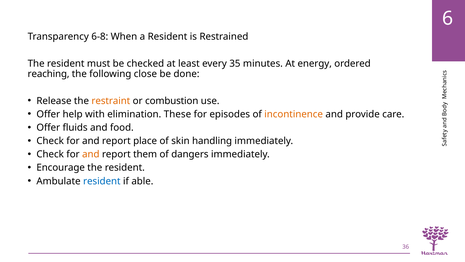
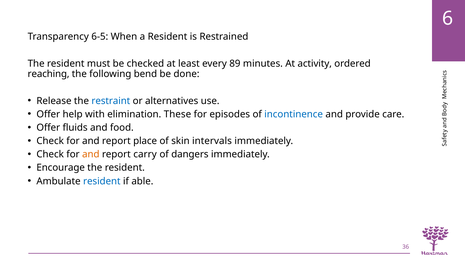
6-8: 6-8 -> 6-5
35: 35 -> 89
energy: energy -> activity
close: close -> bend
restraint colour: orange -> blue
combustion: combustion -> alternatives
incontinence colour: orange -> blue
handling: handling -> intervals
them: them -> carry
